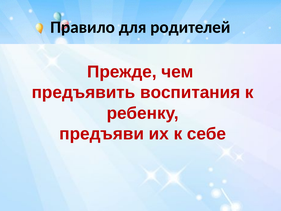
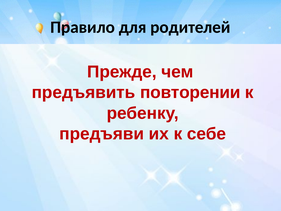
воспитания: воспитания -> повторении
